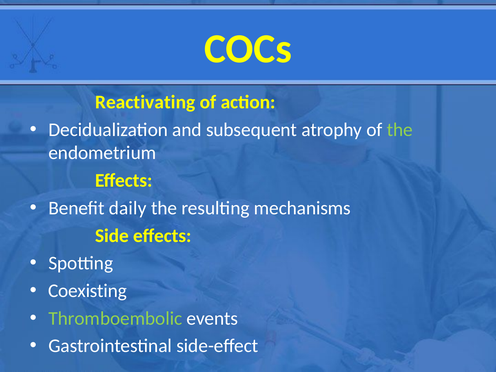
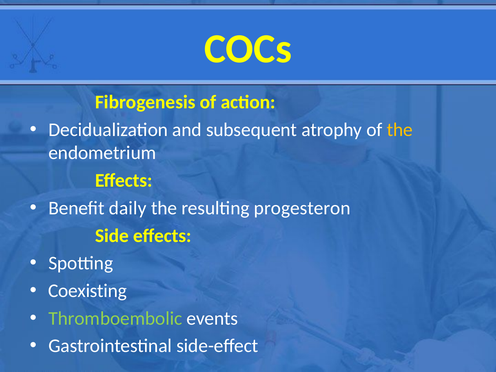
Reactivating: Reactivating -> Fibrogenesis
the at (400, 130) colour: light green -> yellow
mechanisms: mechanisms -> progesteron
